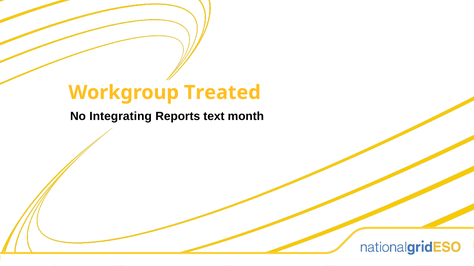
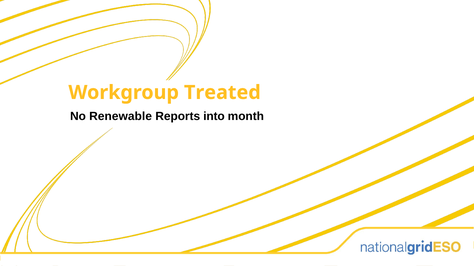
Integrating: Integrating -> Renewable
text: text -> into
